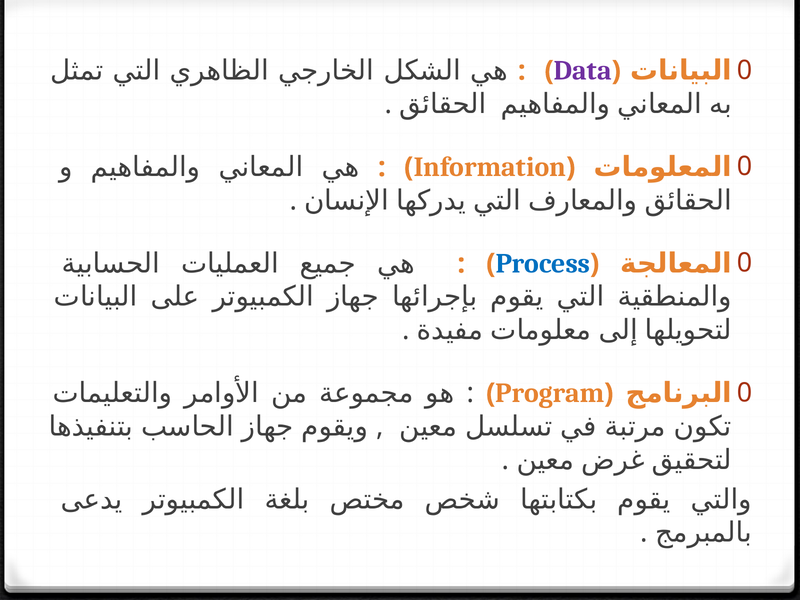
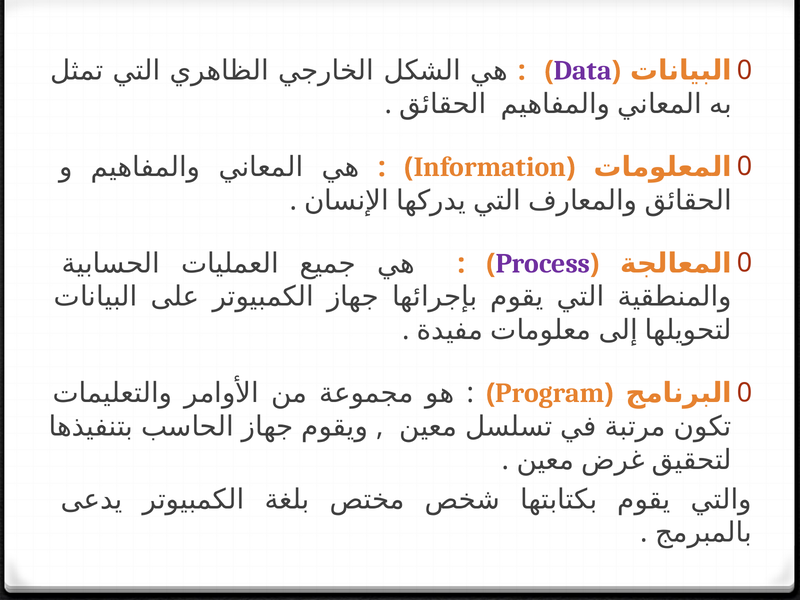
Process colour: blue -> purple
